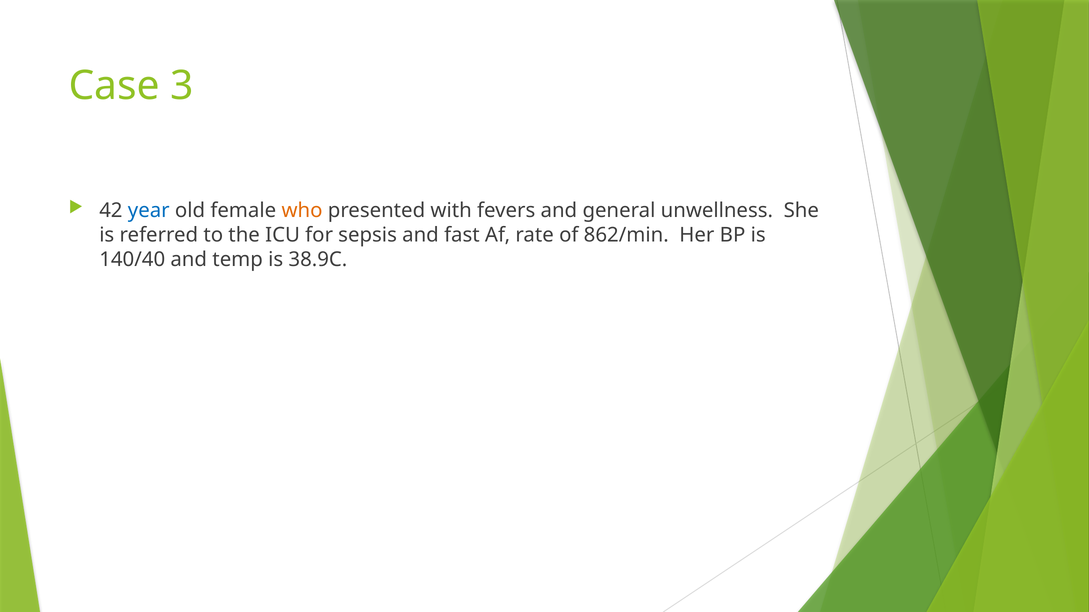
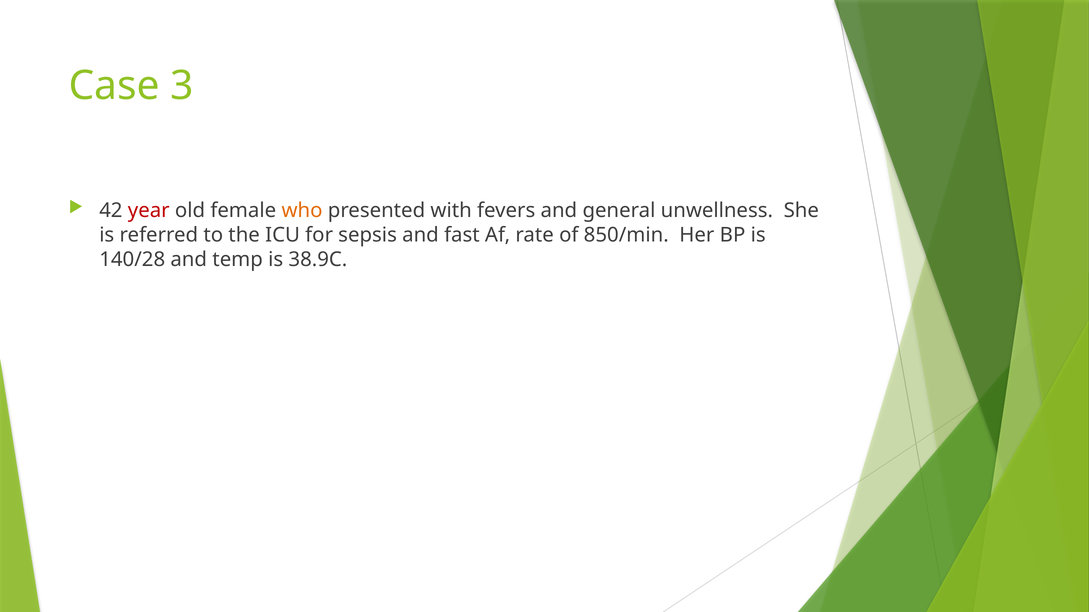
year colour: blue -> red
862/min: 862/min -> 850/min
140/40: 140/40 -> 140/28
